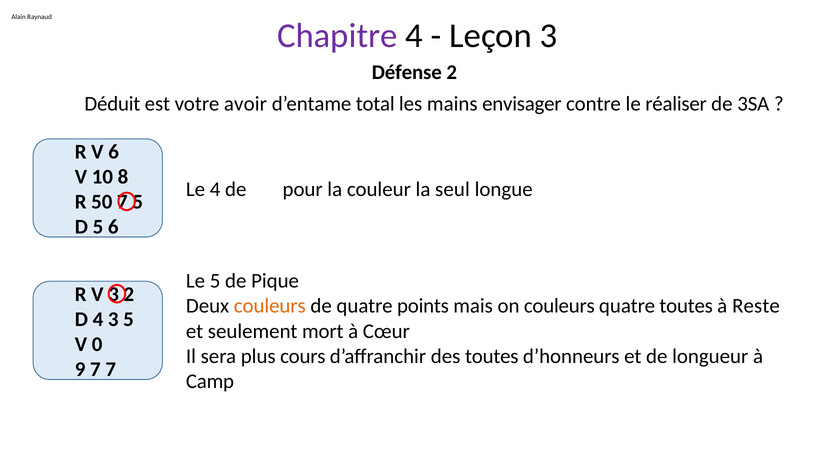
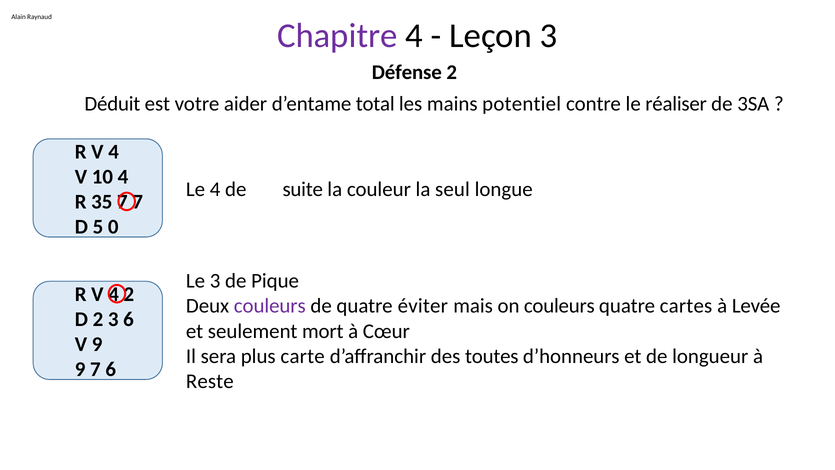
avoir: avoir -> aider
envisager: envisager -> potentiel
6 at (114, 152): 6 -> 4
10 8: 8 -> 4
pour: pour -> suite
50: 50 -> 35
7 5: 5 -> 7
5 6: 6 -> 0
Le 5: 5 -> 3
3 at (114, 294): 3 -> 4
couleurs at (270, 306) colour: orange -> purple
points: points -> éviter
quatre toutes: toutes -> cartes
Reste: Reste -> Levée
4 at (98, 319): 4 -> 2
3 5: 5 -> 6
0: 0 -> 9
cours: cours -> carte
7 7: 7 -> 6
Camp: Camp -> Reste
